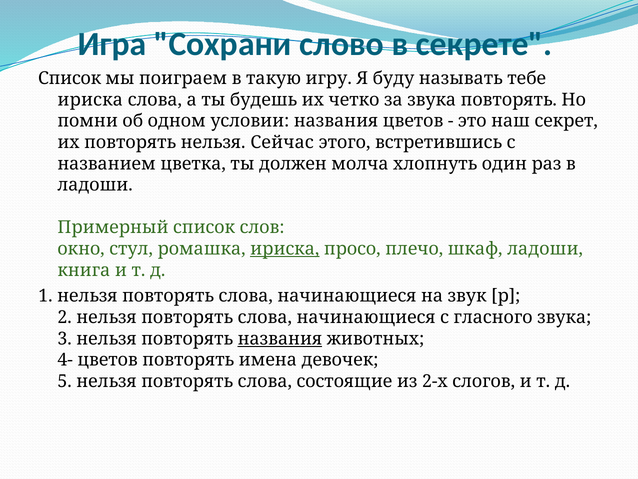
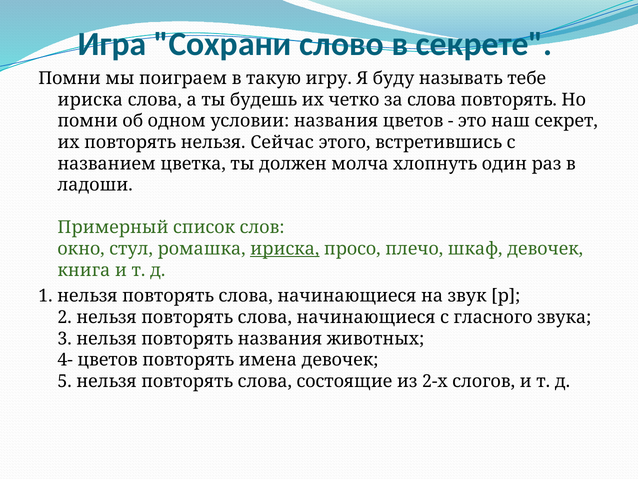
Список at (70, 78): Список -> Помни
за звука: звука -> слова
шкаф ладоши: ладоши -> девочек
названия at (280, 338) underline: present -> none
